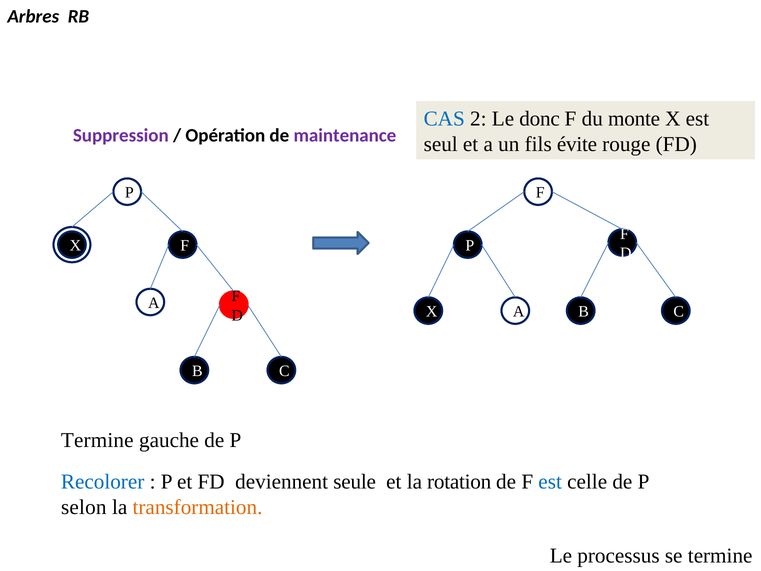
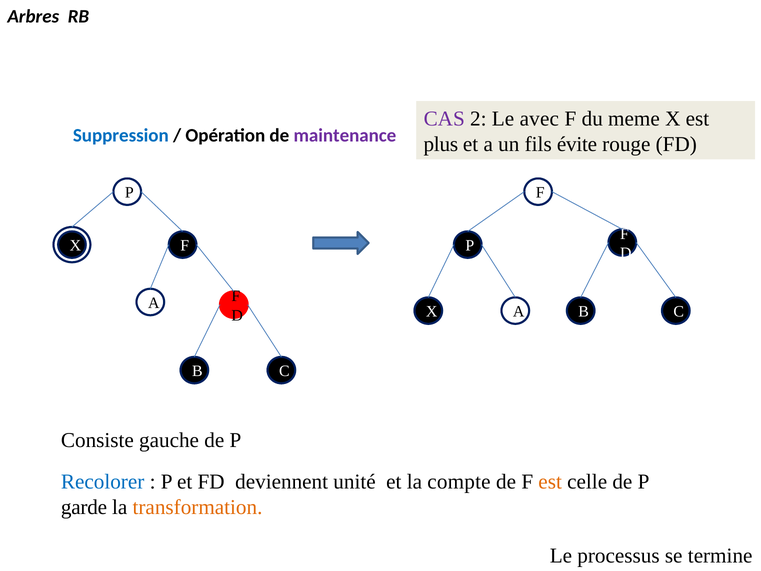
CAS colour: blue -> purple
donc: donc -> avec
monte: monte -> meme
Suppression colour: purple -> blue
seul: seul -> plus
Termine at (97, 440): Termine -> Consiste
seule: seule -> unité
rotation: rotation -> compte
est at (550, 482) colour: blue -> orange
selon: selon -> garde
